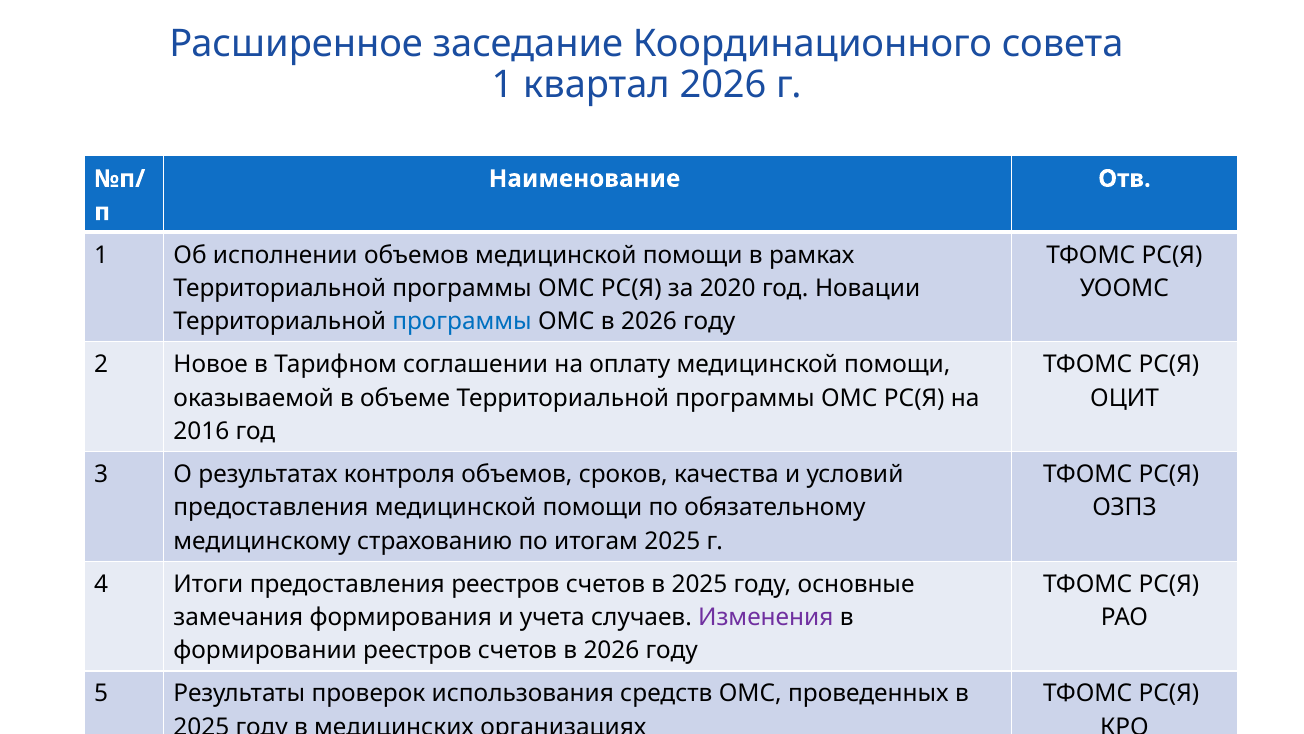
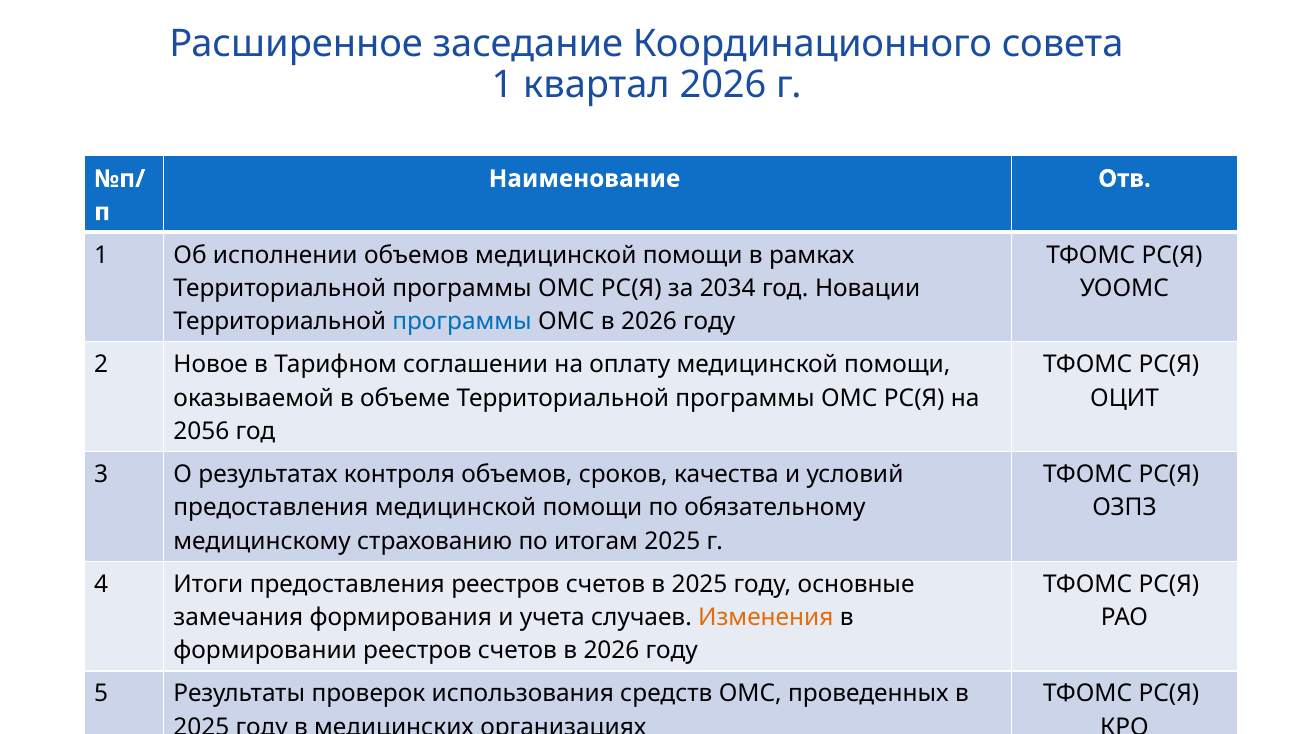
2020: 2020 -> 2034
2016: 2016 -> 2056
Изменения colour: purple -> orange
